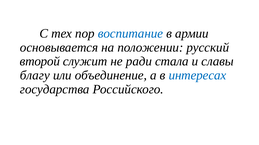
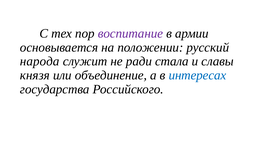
воспитание colour: blue -> purple
второй: второй -> народа
благу: благу -> князя
